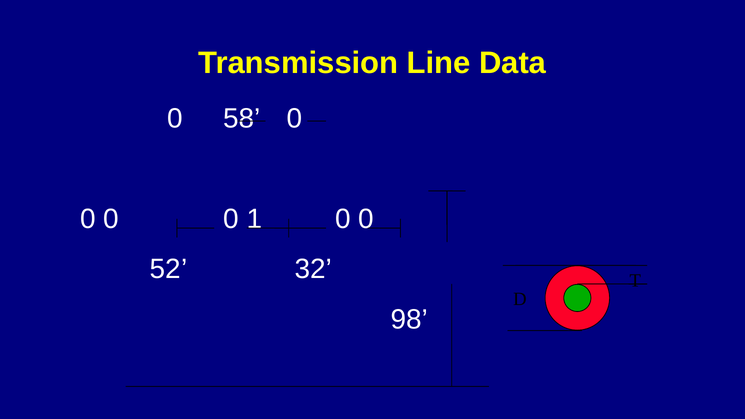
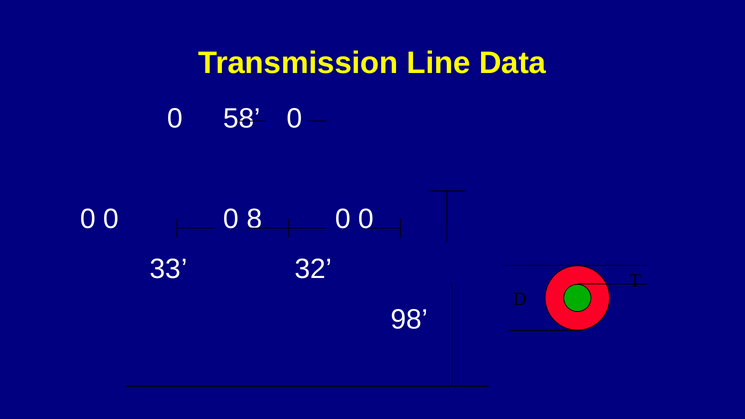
1: 1 -> 8
52: 52 -> 33
